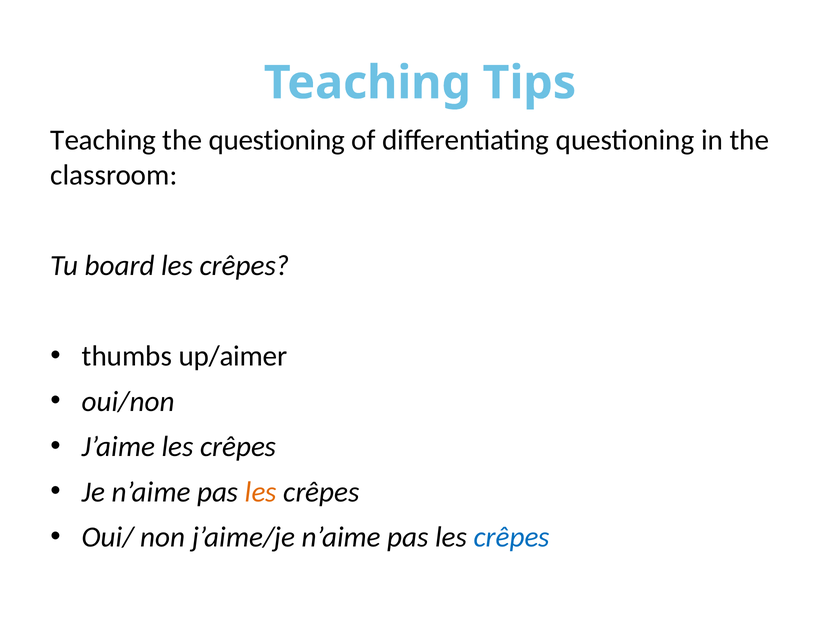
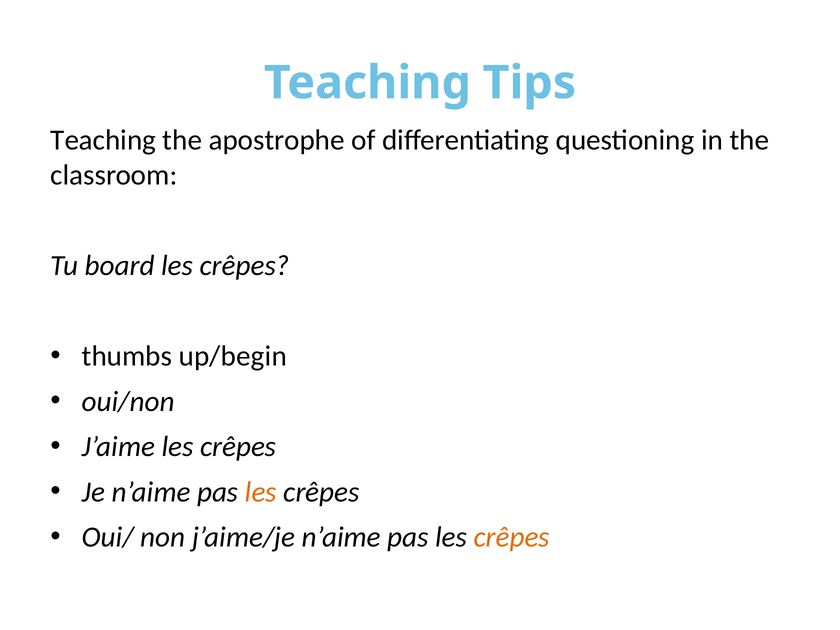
the questioning: questioning -> apostrophe
up/aimer: up/aimer -> up/begin
crêpes at (512, 537) colour: blue -> orange
